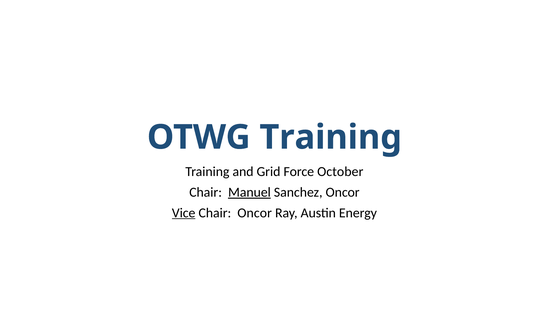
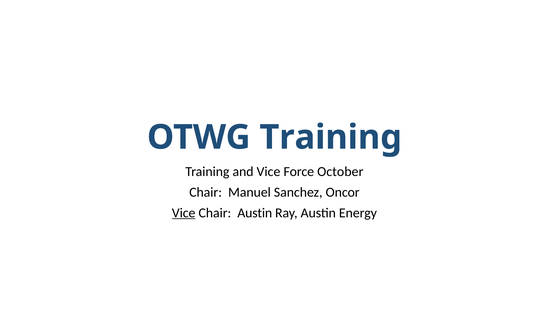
and Grid: Grid -> Vice
Manuel underline: present -> none
Chair Oncor: Oncor -> Austin
